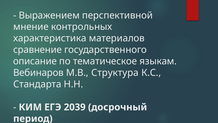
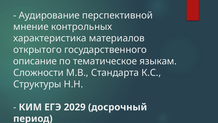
Выражением: Выражением -> Аудирование
сравнение: сравнение -> открытого
Вебинаров: Вебинаров -> Сложности
Структура: Структура -> Стандарта
Стандарта: Стандарта -> Структуры
2039: 2039 -> 2029
